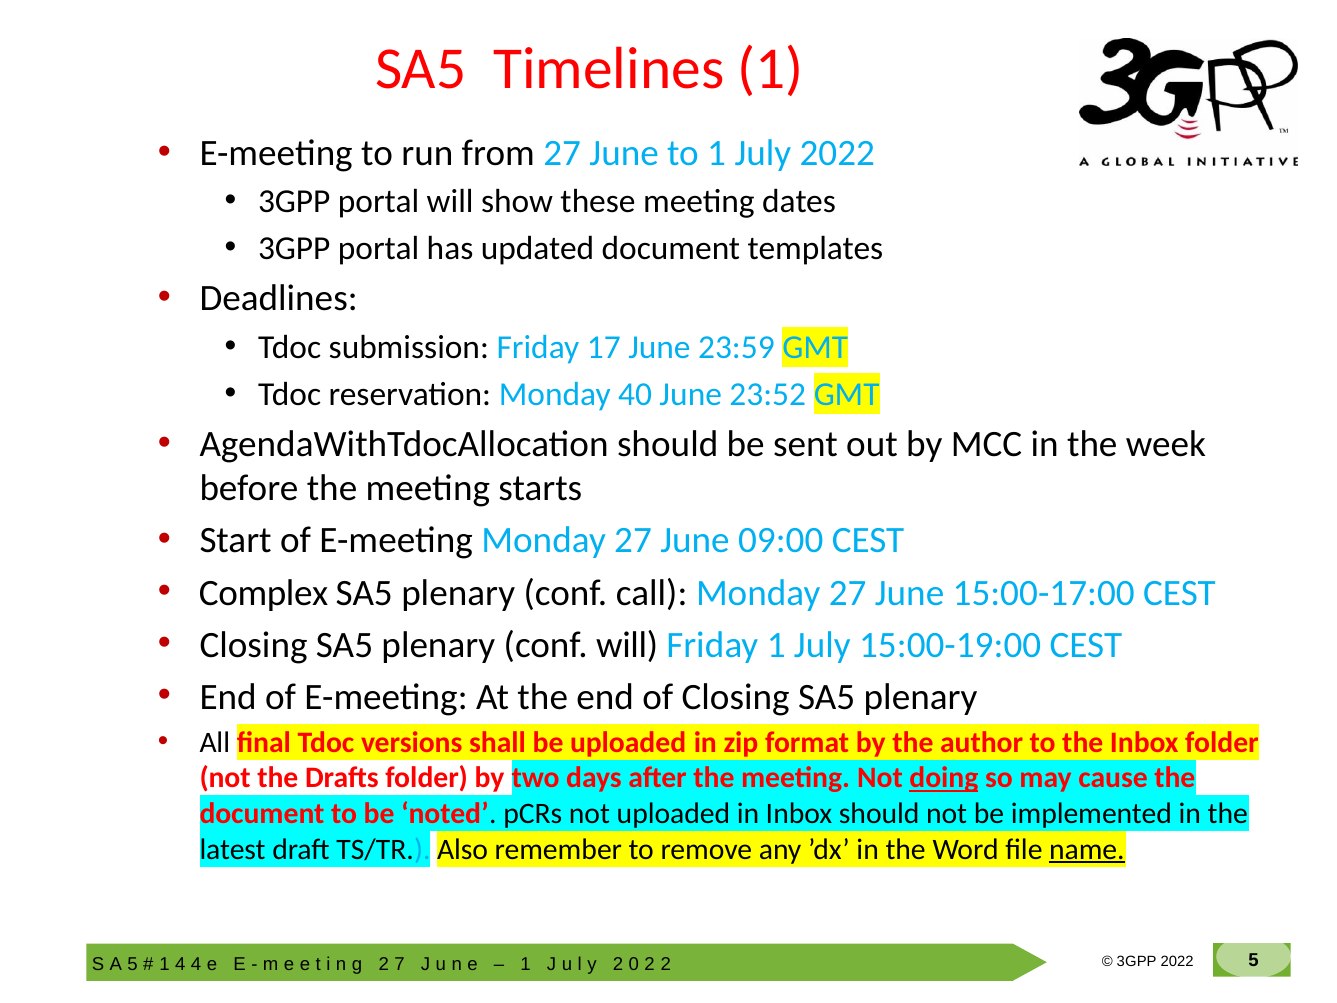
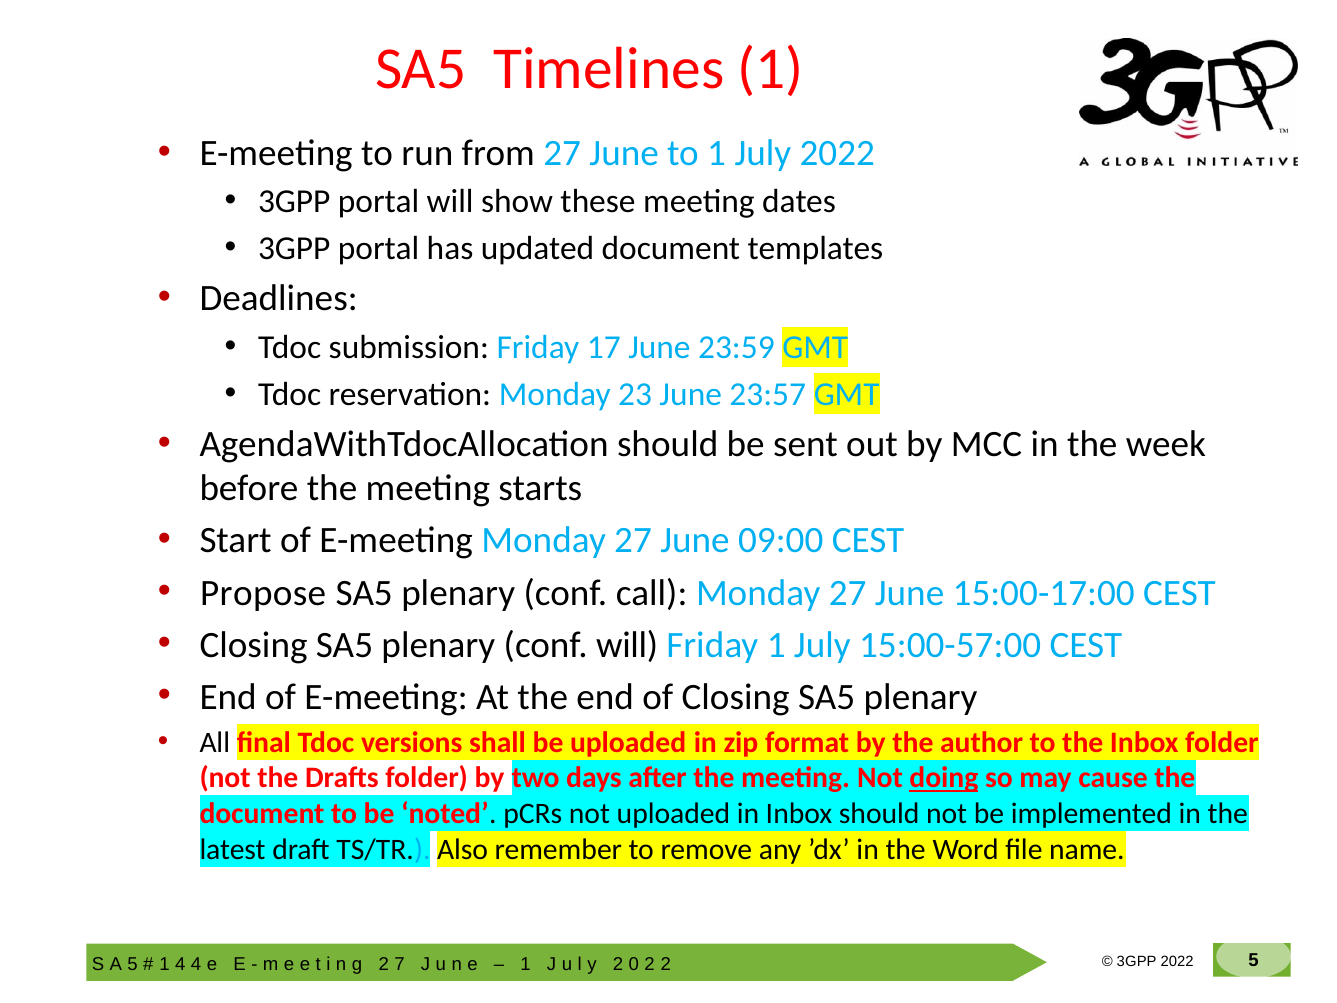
40: 40 -> 23
23:52: 23:52 -> 23:57
Complex: Complex -> Propose
15:00-19:00: 15:00-19:00 -> 15:00-57:00
name underline: present -> none
